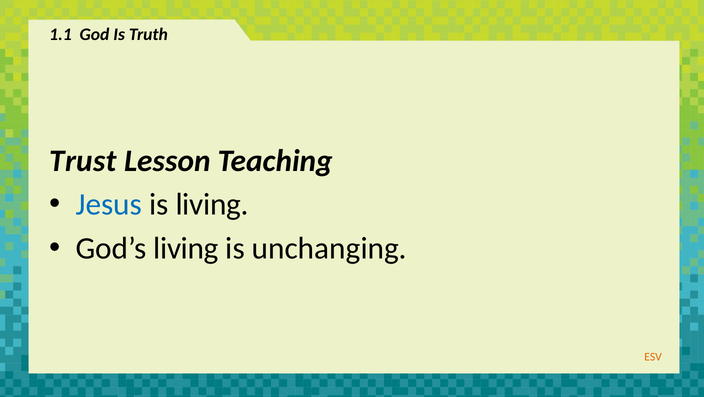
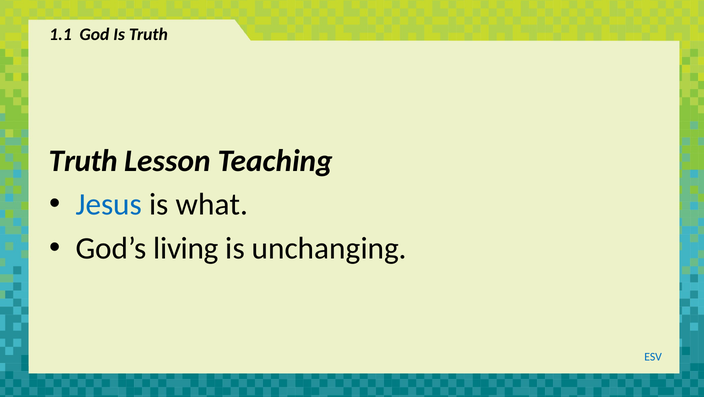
Trust at (83, 161): Trust -> Truth
is living: living -> what
ESV colour: orange -> blue
